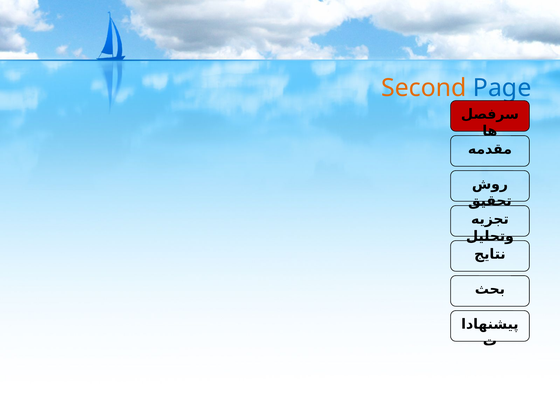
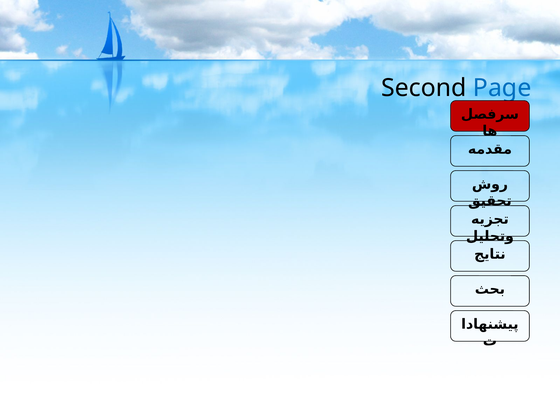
Second colour: orange -> black
